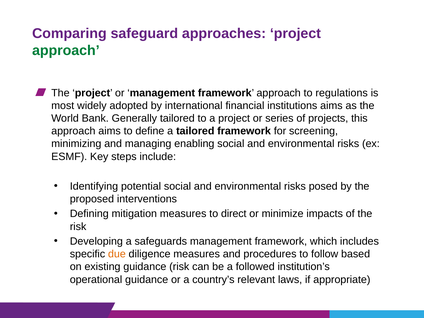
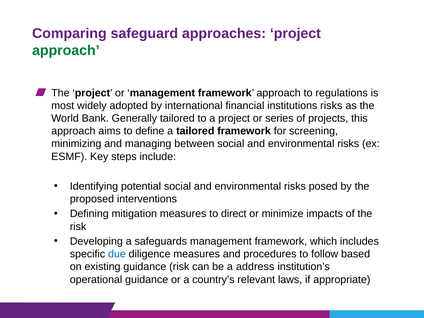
institutions aims: aims -> risks
enabling: enabling -> between
due colour: orange -> blue
followed: followed -> address
